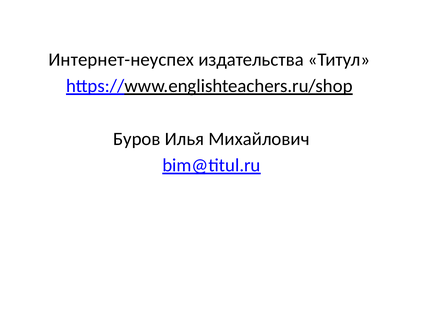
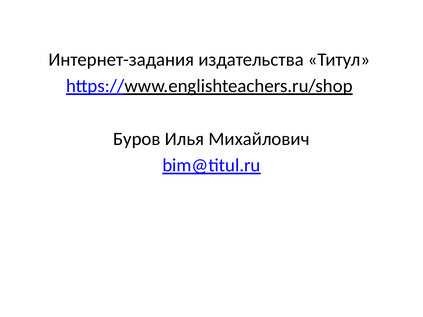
Интернет-неуспех: Интернет-неуспех -> Интернет-задания
